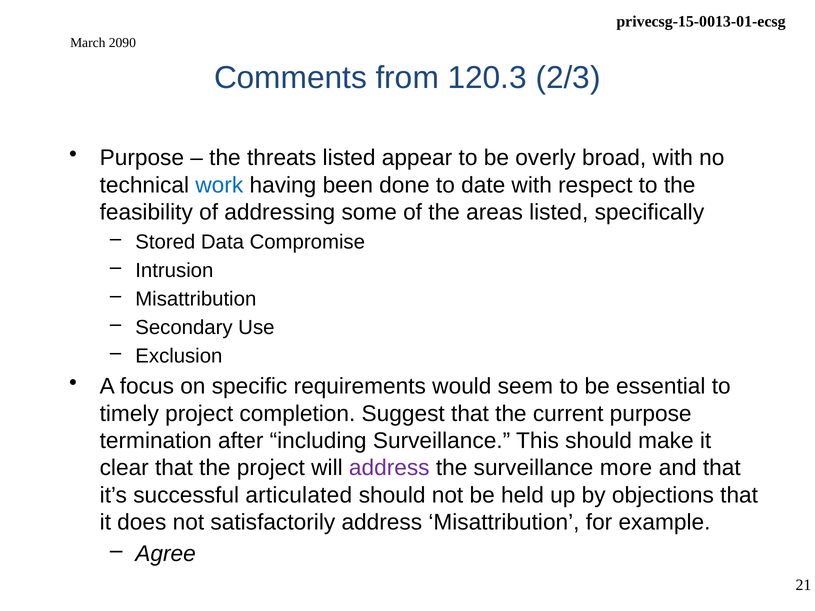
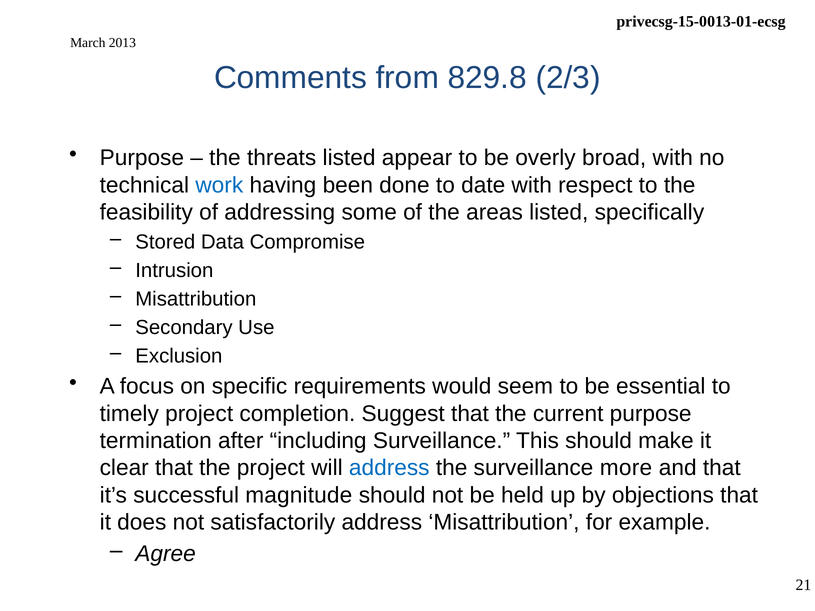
2090: 2090 -> 2013
120.3: 120.3 -> 829.8
address at (389, 468) colour: purple -> blue
articulated: articulated -> magnitude
